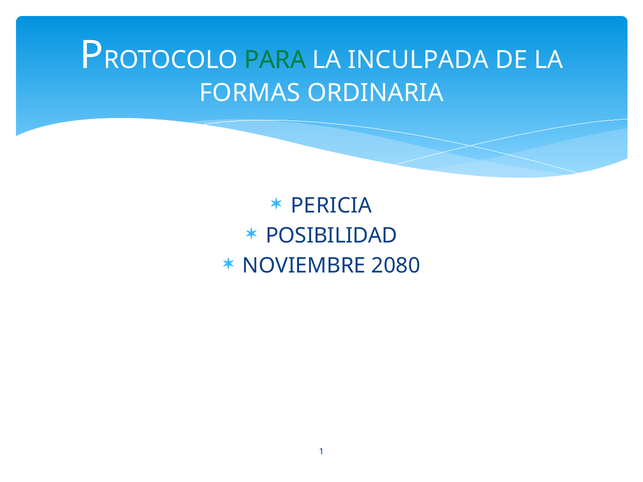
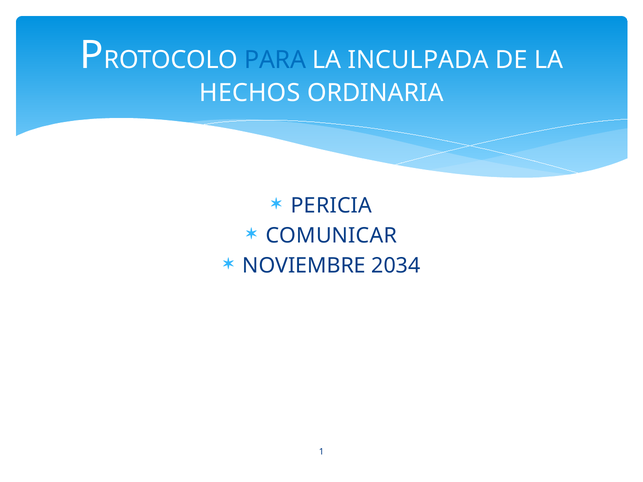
PARA colour: green -> blue
FORMAS: FORMAS -> HECHOS
POSIBILIDAD: POSIBILIDAD -> COMUNICAR
2080: 2080 -> 2034
